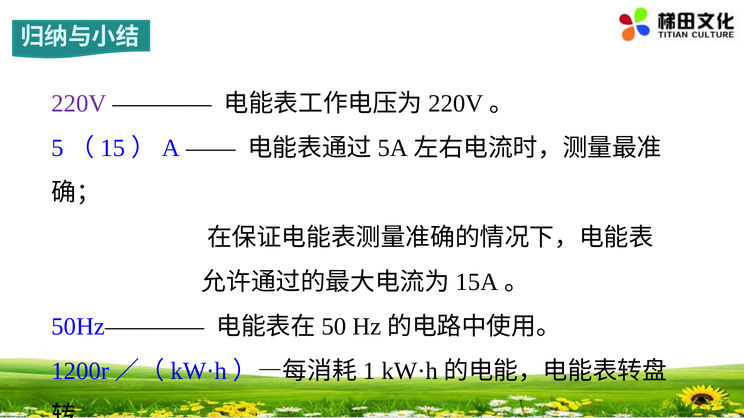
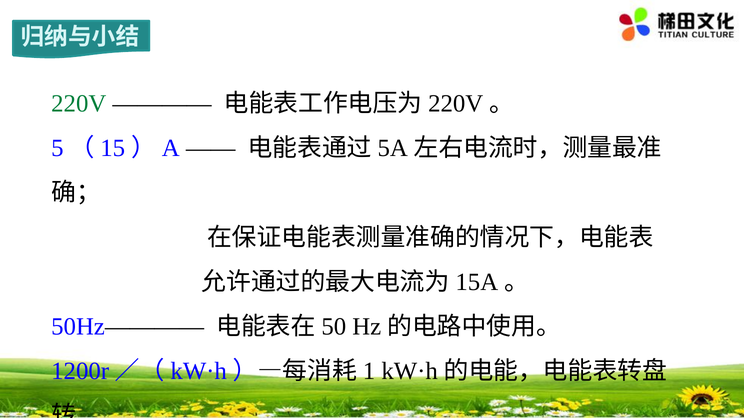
220V colour: purple -> green
